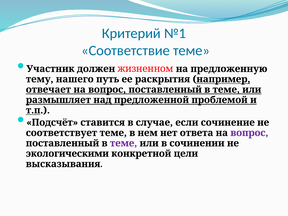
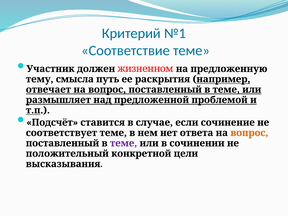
нашего: нашего -> смысла
вопрос at (249, 133) colour: purple -> orange
экологическими: экологическими -> положительный
